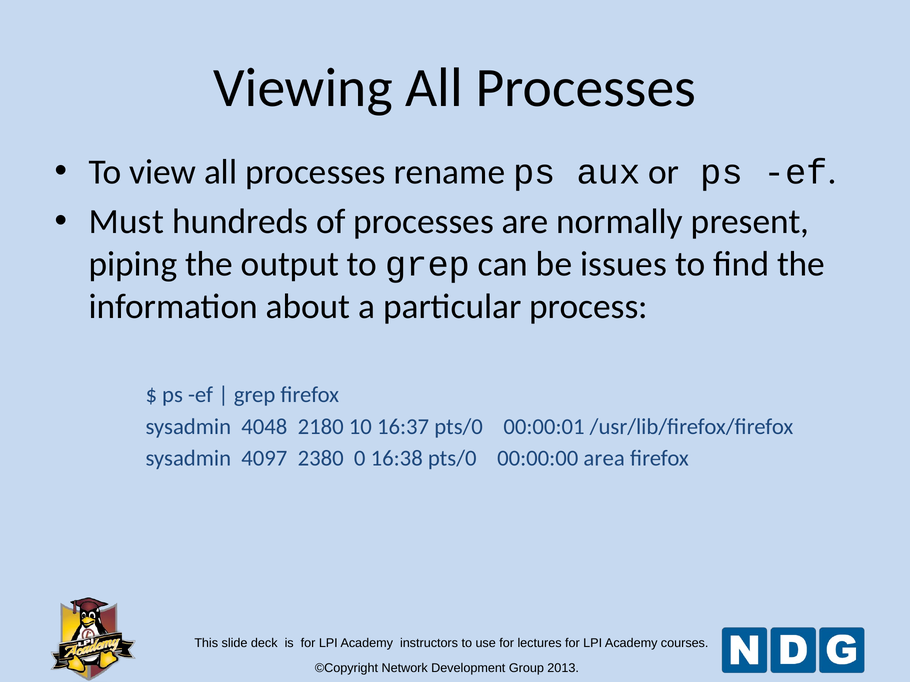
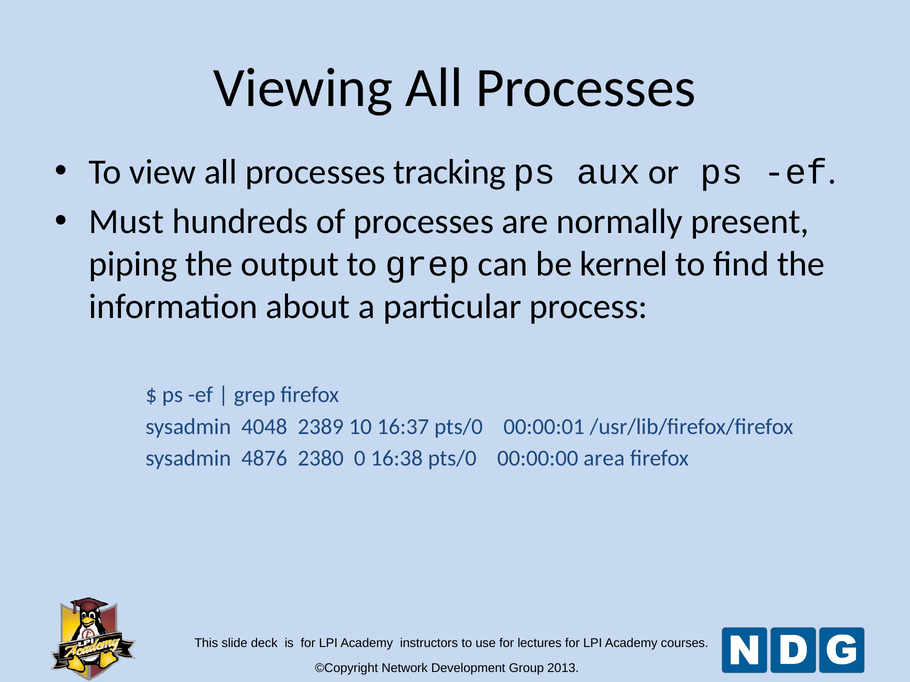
rename: rename -> tracking
issues: issues -> kernel
2180: 2180 -> 2389
4097: 4097 -> 4876
